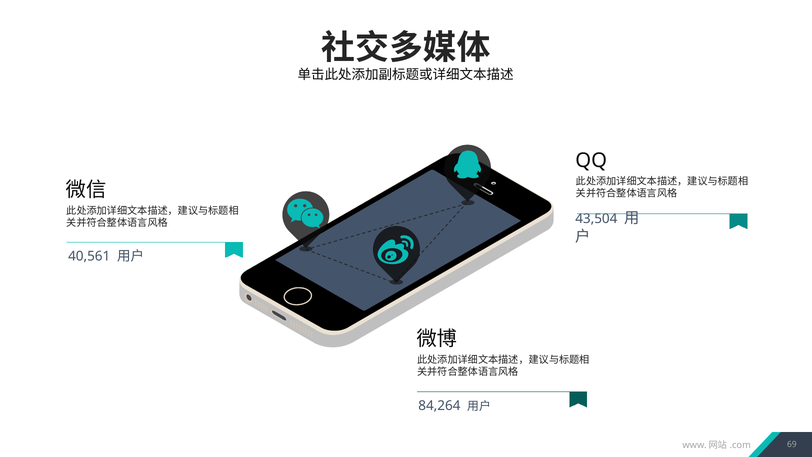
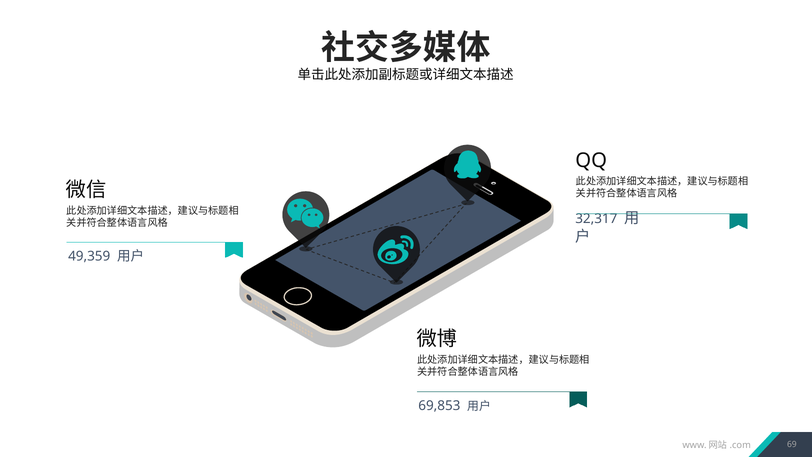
43,504: 43,504 -> 32,317
40,561: 40,561 -> 49,359
84,264: 84,264 -> 69,853
